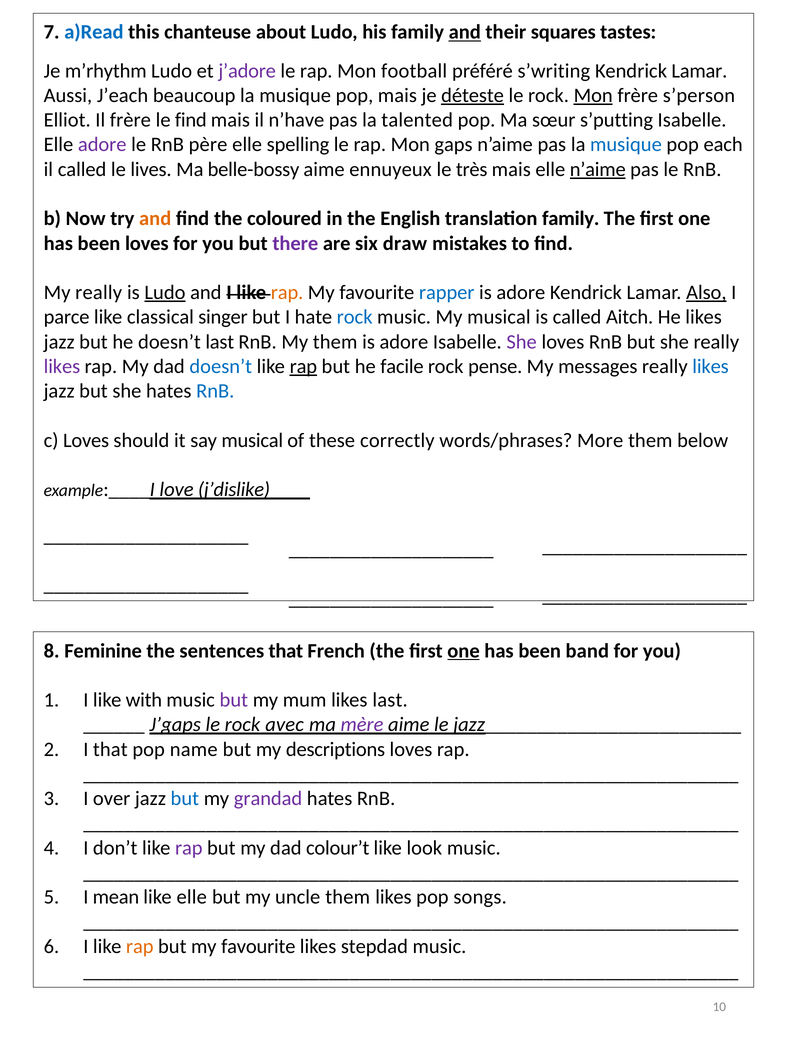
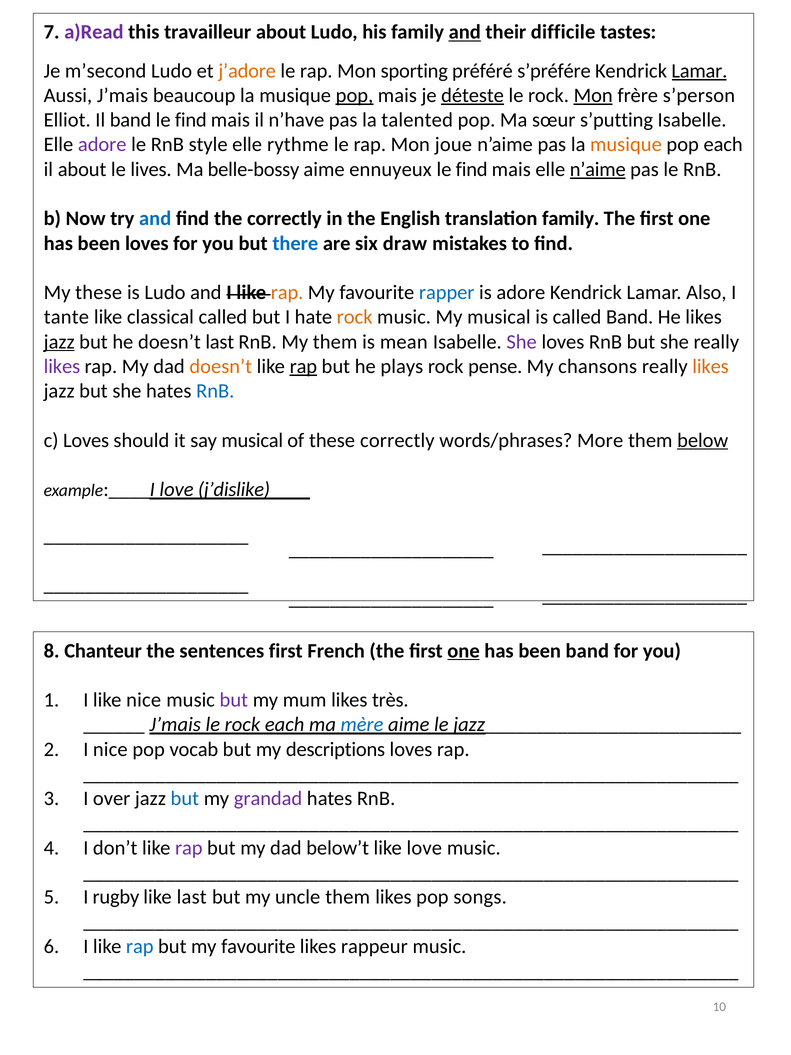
a)Read colour: blue -> purple
chanteuse: chanteuse -> travailleur
squares: squares -> difficile
m’rhythm: m’rhythm -> m’second
j’adore colour: purple -> orange
football: football -> sporting
s’writing: s’writing -> s’préfére
Lamar at (699, 71) underline: none -> present
Aussi J’each: J’each -> J’mais
pop at (354, 95) underline: none -> present
Il frère: frère -> band
père: père -> style
spelling: spelling -> rythme
gaps: gaps -> joue
musique at (626, 145) colour: blue -> orange
il called: called -> about
très at (472, 169): très -> find
and at (155, 219) colour: orange -> blue
the coloured: coloured -> correctly
there colour: purple -> blue
My really: really -> these
Ludo at (165, 292) underline: present -> none
Also underline: present -> none
parce: parce -> tante
classical singer: singer -> called
rock at (355, 317) colour: blue -> orange
called Aitch: Aitch -> Band
jazz at (59, 342) underline: none -> present
adore at (404, 342): adore -> mean
doesn’t at (221, 366) colour: blue -> orange
facile: facile -> plays
messages: messages -> chansons
likes at (711, 366) colour: blue -> orange
below underline: none -> present
Feminine: Feminine -> Chanteur
sentences that: that -> first
like with: with -> nice
likes last: last -> très
J’gaps at (175, 724): J’gaps -> J’mais
rock avec: avec -> each
mère colour: purple -> blue
I that: that -> nice
name: name -> vocab
colour’t: colour’t -> below’t
like look: look -> love
mean: mean -> rugby
like elle: elle -> last
rap at (140, 946) colour: orange -> blue
stepdad: stepdad -> rappeur
